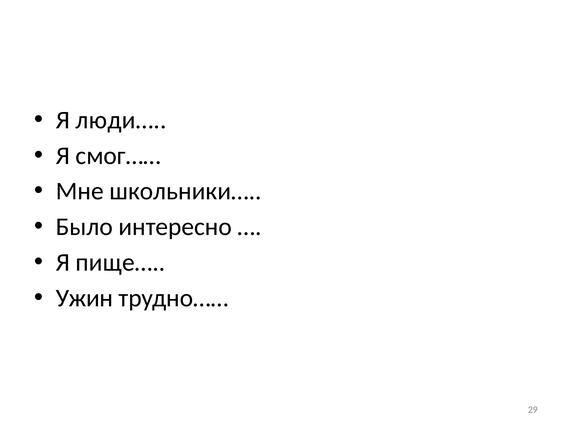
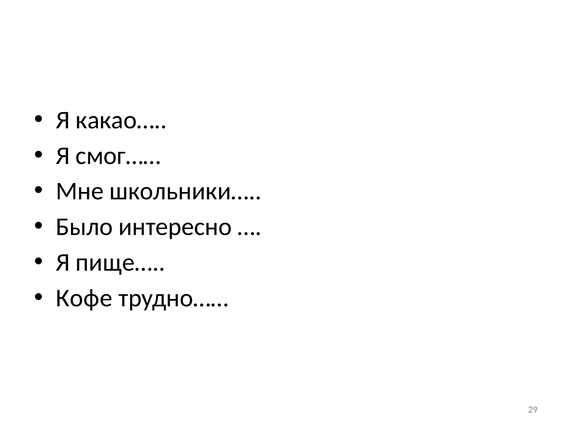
люди…: люди… -> какао…
Ужин: Ужин -> Кофе
